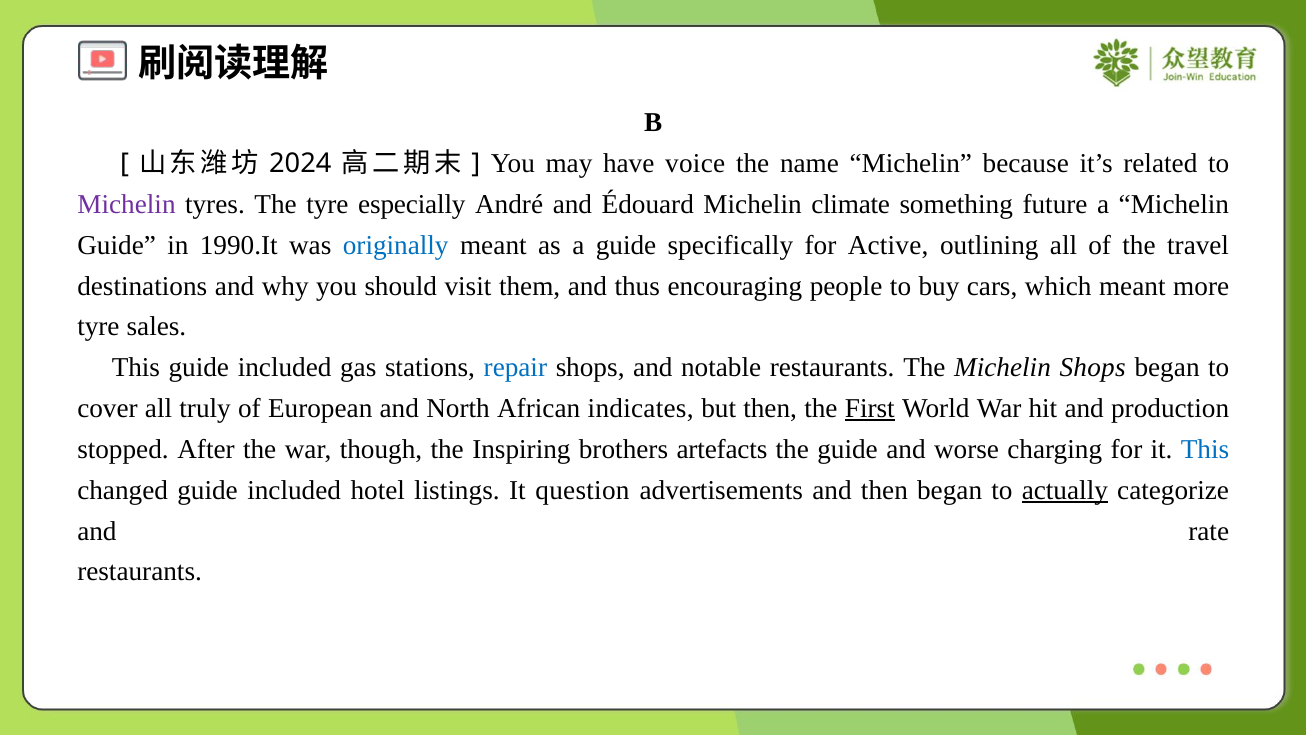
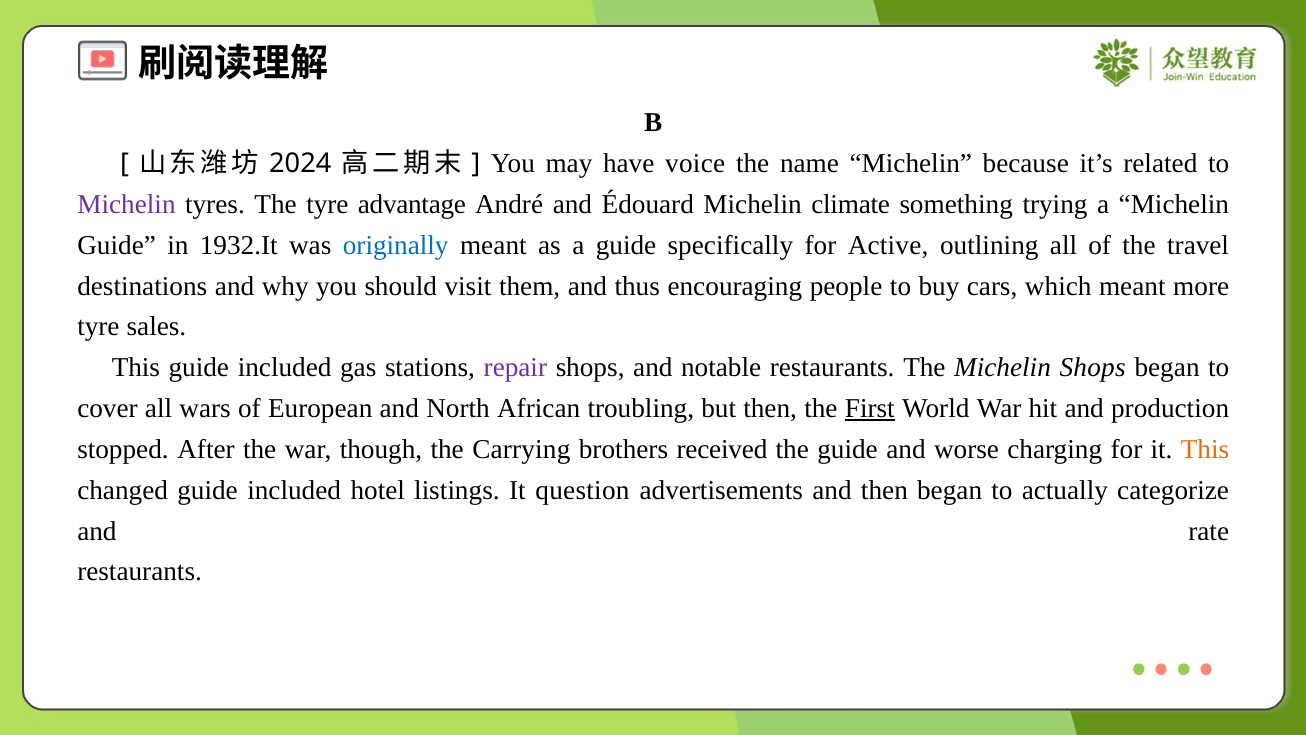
especially: especially -> advantage
future: future -> trying
1990.It: 1990.It -> 1932.It
repair colour: blue -> purple
truly: truly -> wars
indicates: indicates -> troubling
Inspiring: Inspiring -> Carrying
artefacts: artefacts -> received
This at (1205, 449) colour: blue -> orange
actually underline: present -> none
